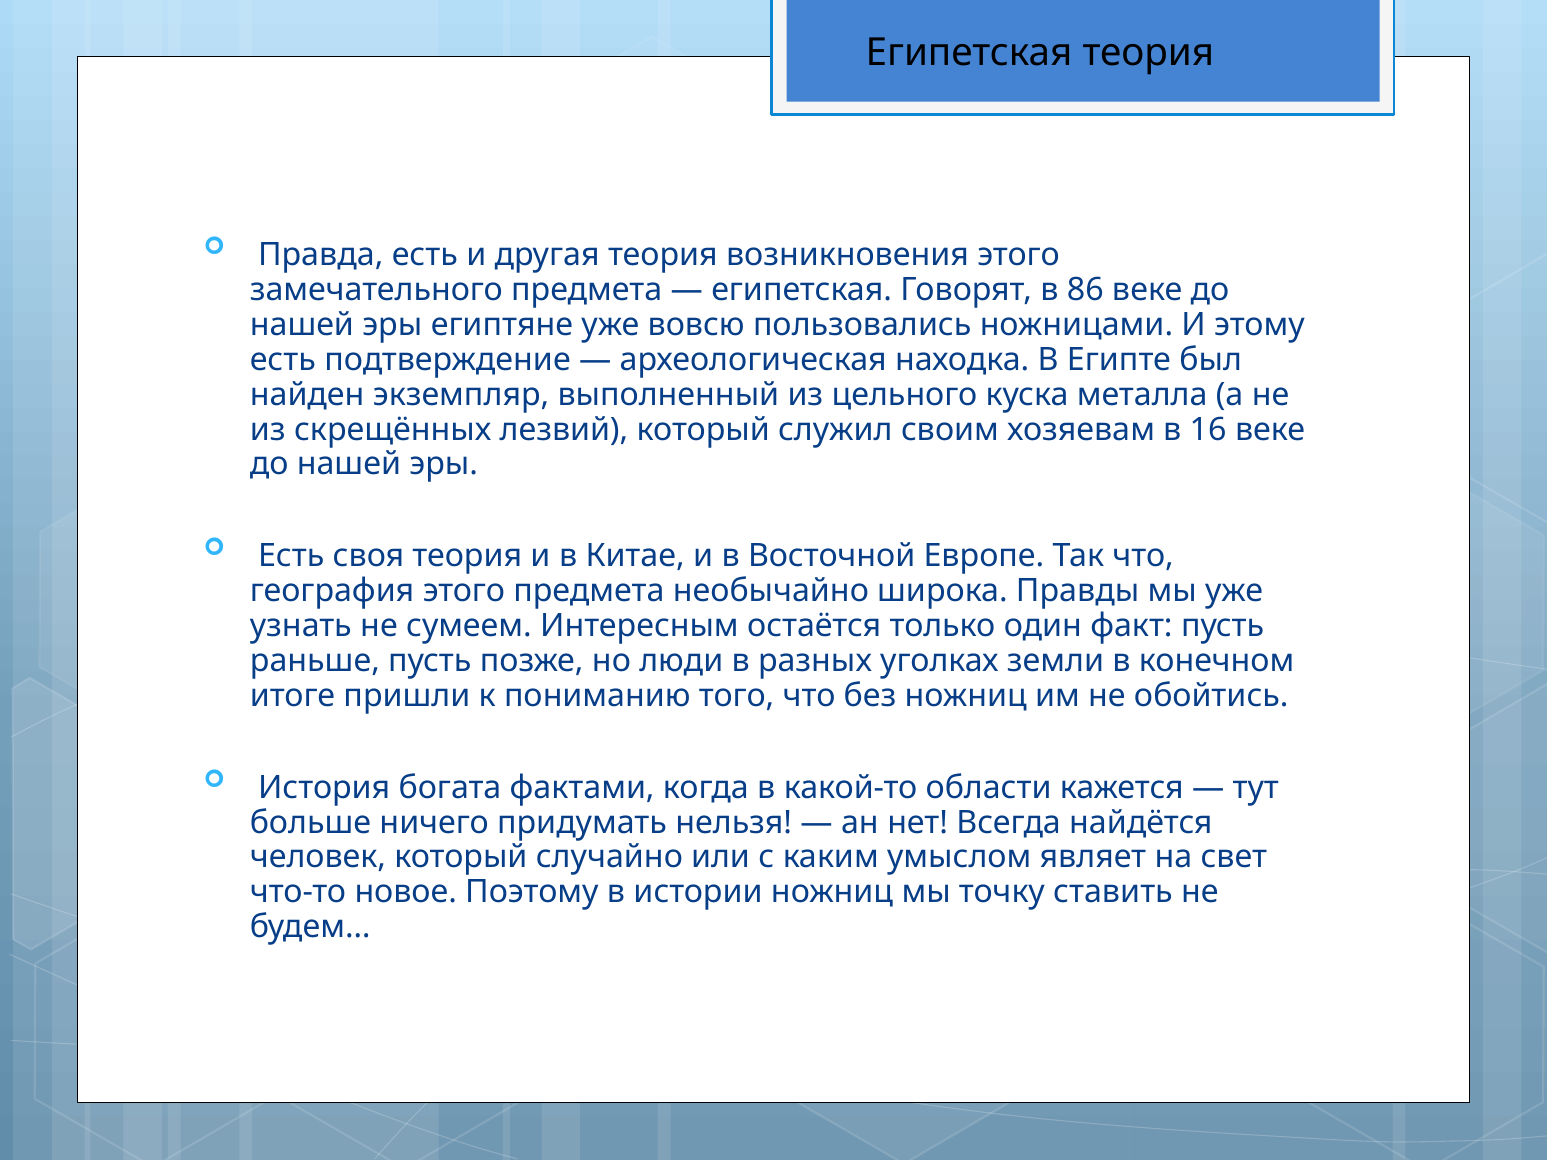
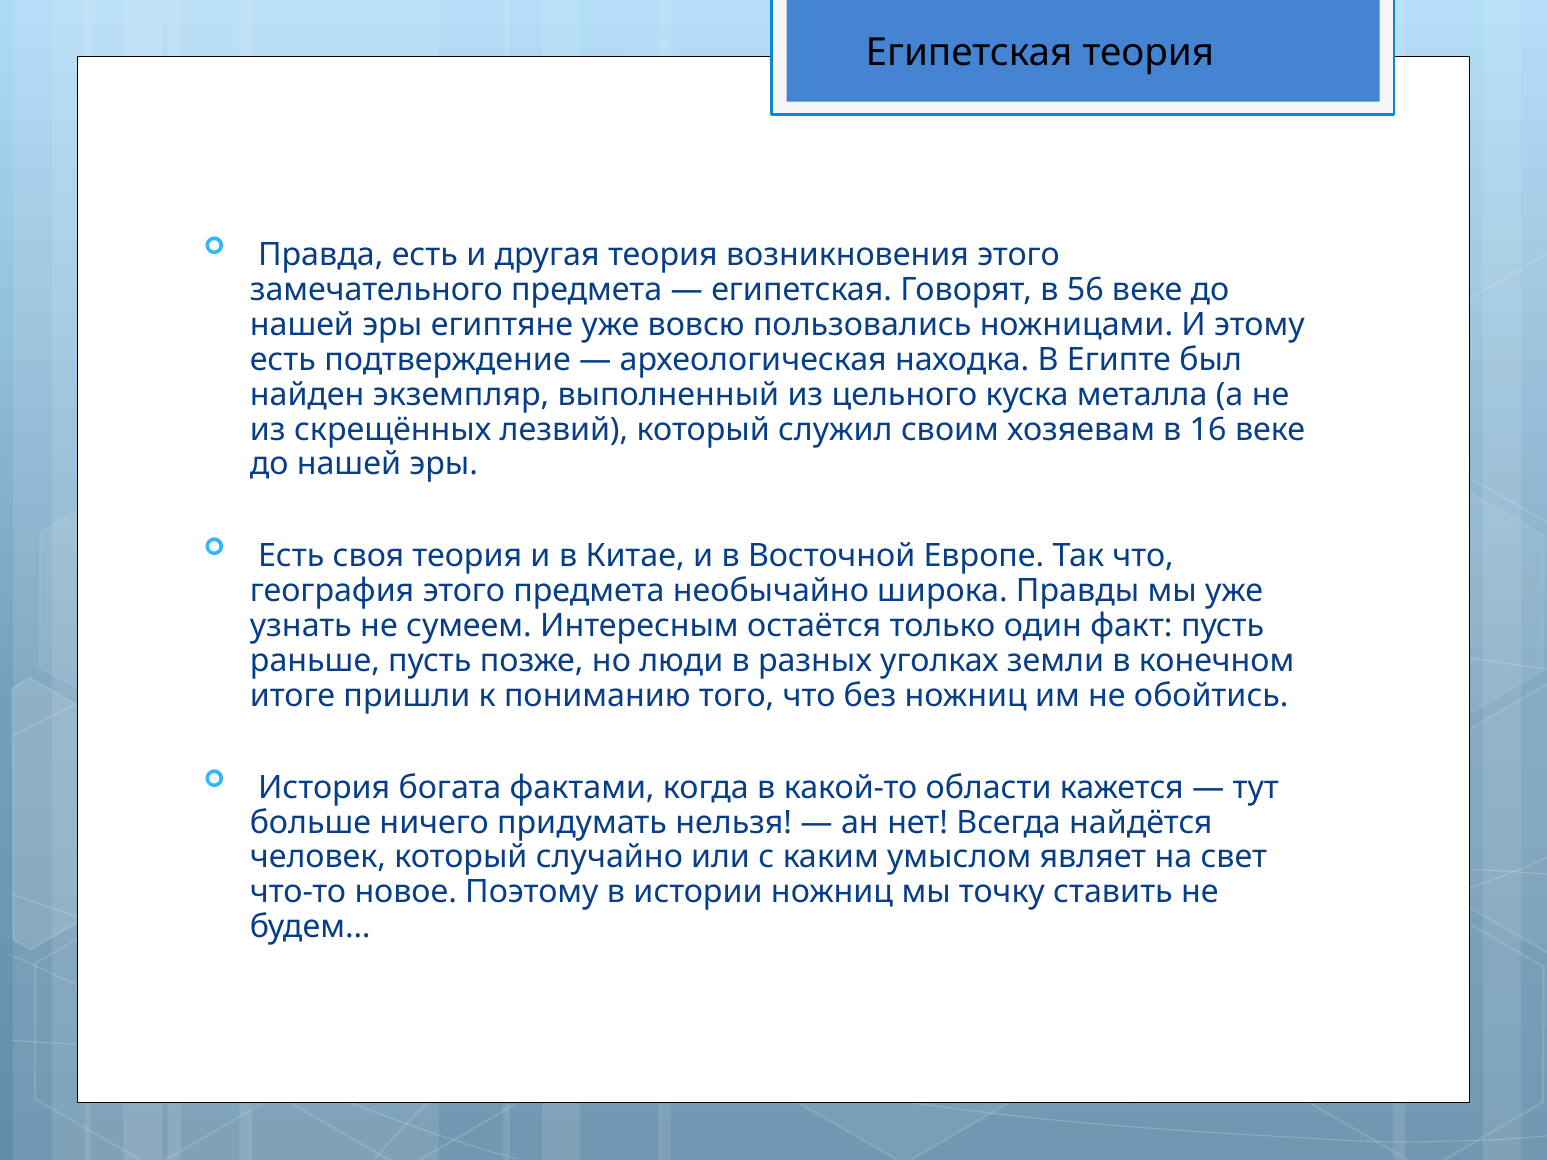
86: 86 -> 56
